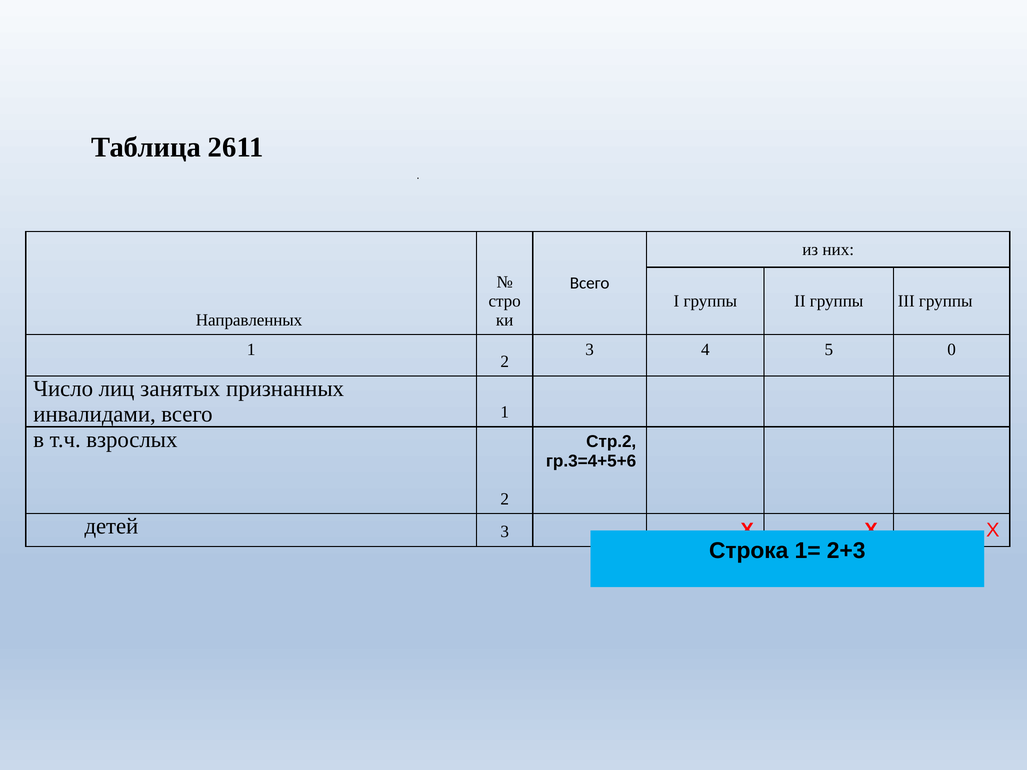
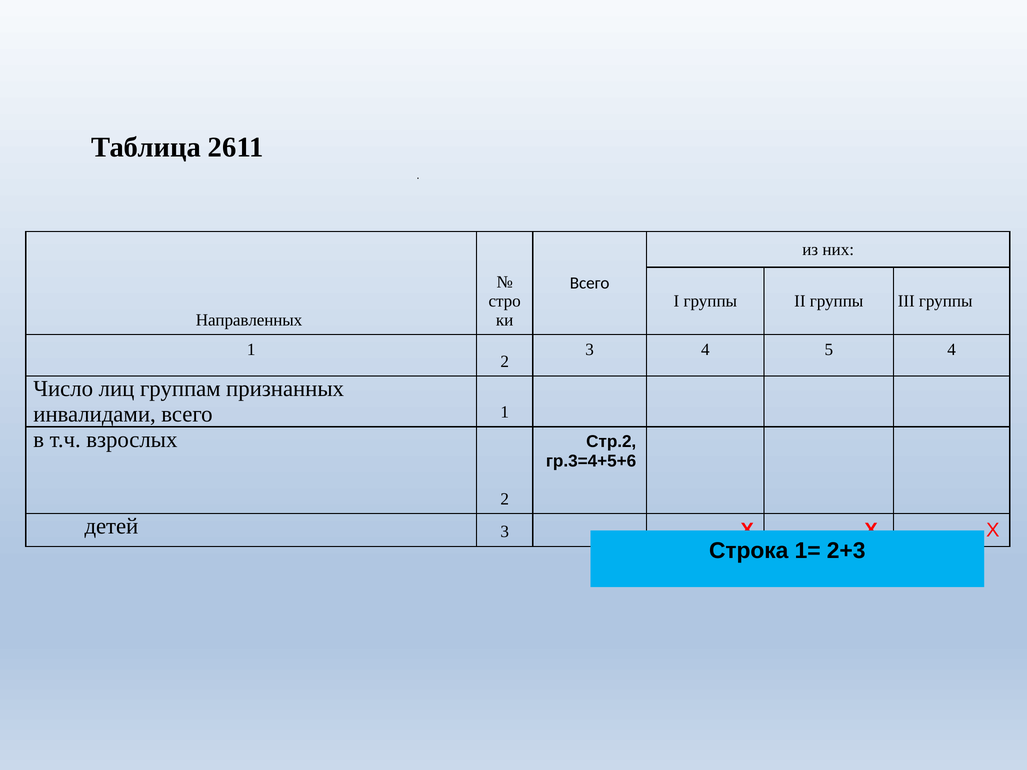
5 0: 0 -> 4
занятых: занятых -> группам
